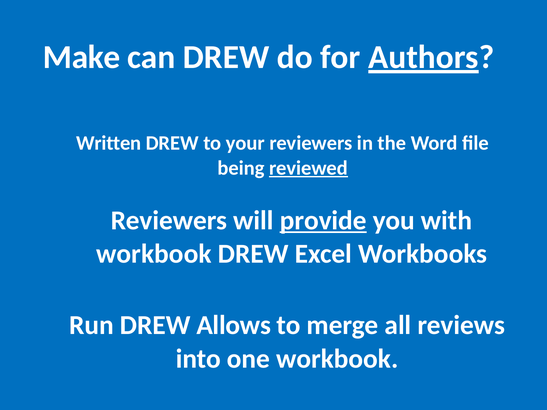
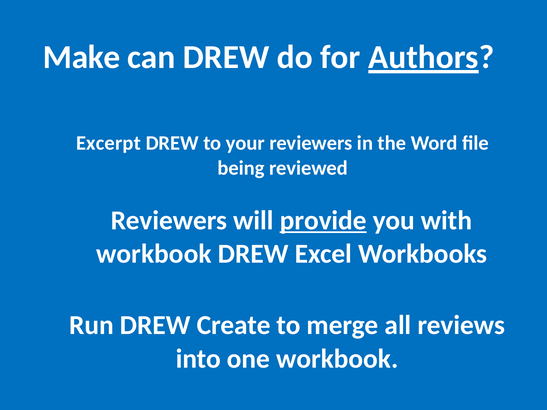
Written: Written -> Excerpt
reviewed underline: present -> none
Allows: Allows -> Create
